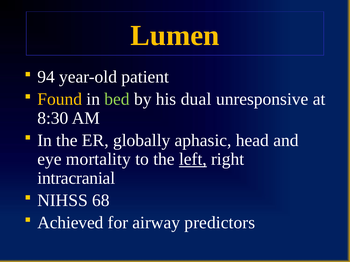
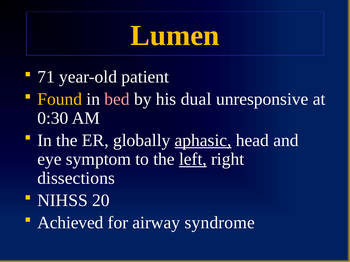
94: 94 -> 71
bed colour: light green -> pink
8:30: 8:30 -> 0:30
aphasic underline: none -> present
mortality: mortality -> symptom
intracranial: intracranial -> dissections
68: 68 -> 20
predictors: predictors -> syndrome
